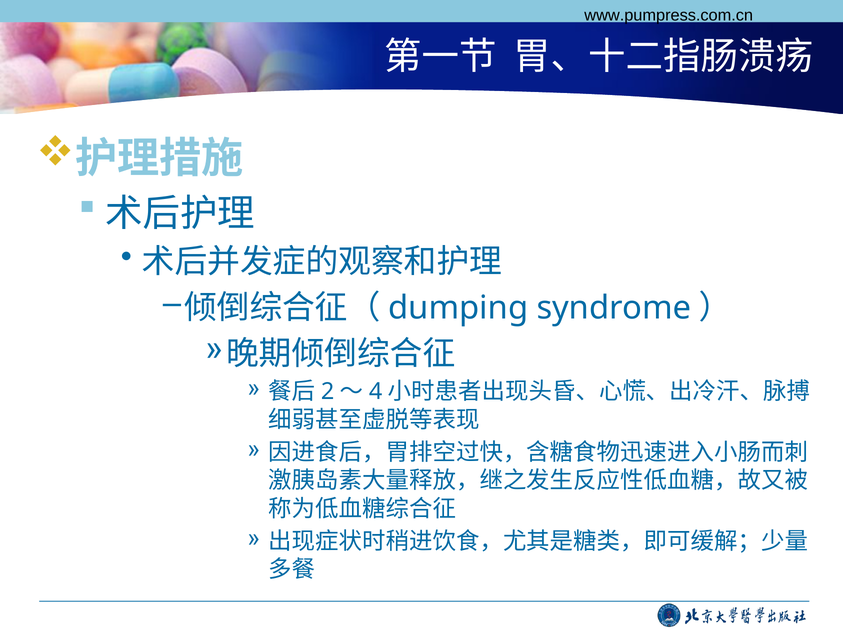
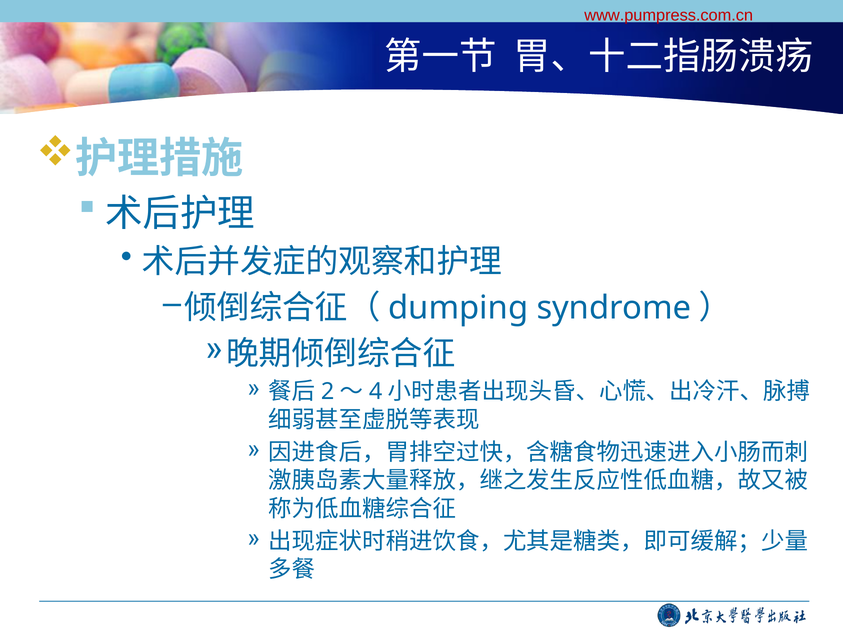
www.pumpress.com.cn colour: black -> red
